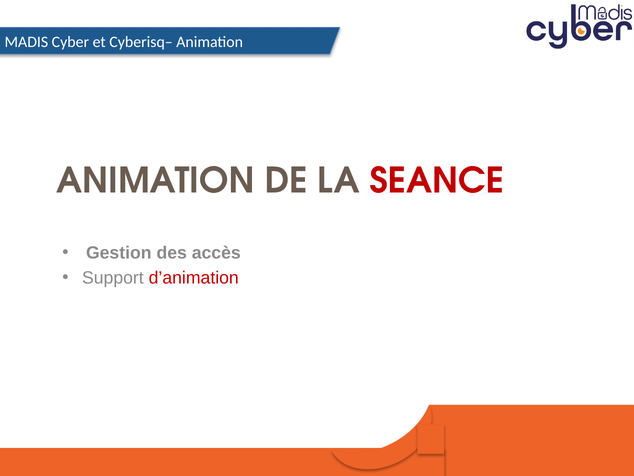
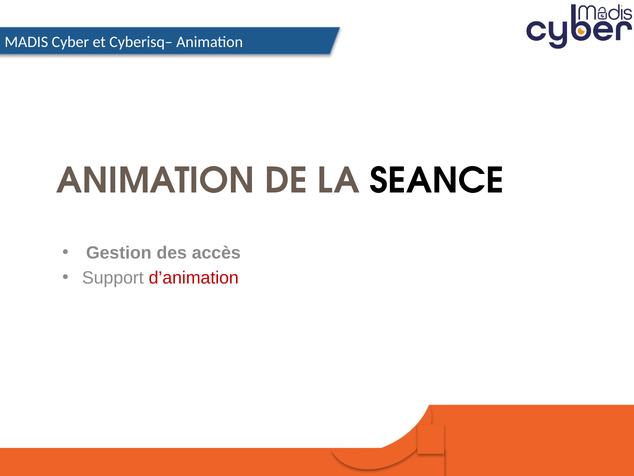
SEANCE colour: red -> black
